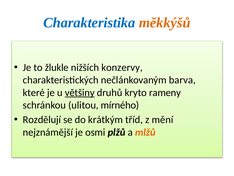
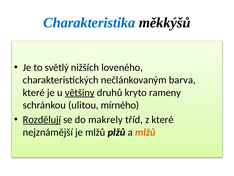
měkkýšů colour: orange -> black
žlukle: žlukle -> světlý
konzervy: konzervy -> loveného
Rozdělují underline: none -> present
krátkým: krátkým -> makrely
z mění: mění -> které
je osmi: osmi -> mlžů
